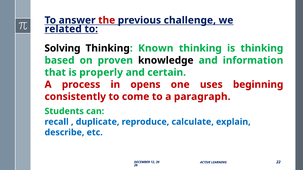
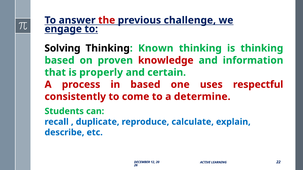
related: related -> engage
knowledge colour: black -> red
in opens: opens -> based
beginning: beginning -> respectful
paragraph: paragraph -> determine
